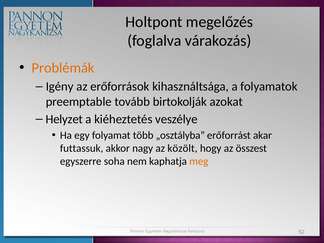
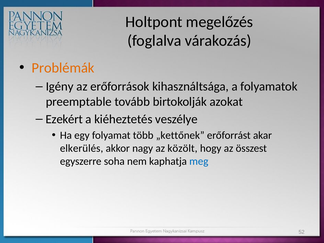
Helyzet: Helyzet -> Ezekért
„osztályba: „osztályba -> „kettőnek
futtassuk: futtassuk -> elkerülés
meg colour: orange -> blue
